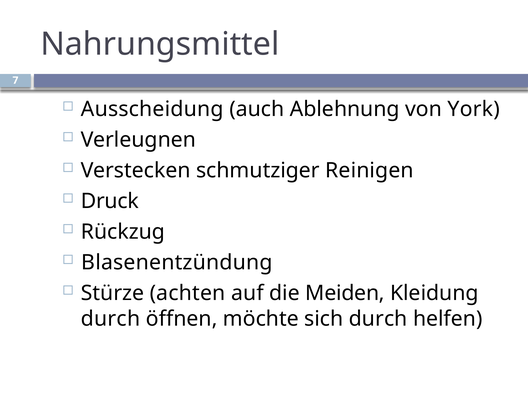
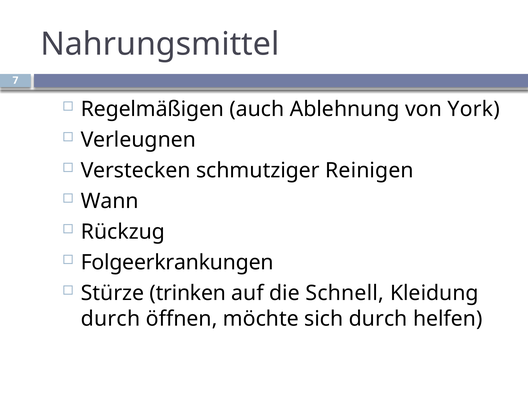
Ausscheidung: Ausscheidung -> Regelmäßigen
Druck: Druck -> Wann
Blasenentzündung: Blasenentzündung -> Folgeerkrankungen
achten: achten -> trinken
Meiden: Meiden -> Schnell
